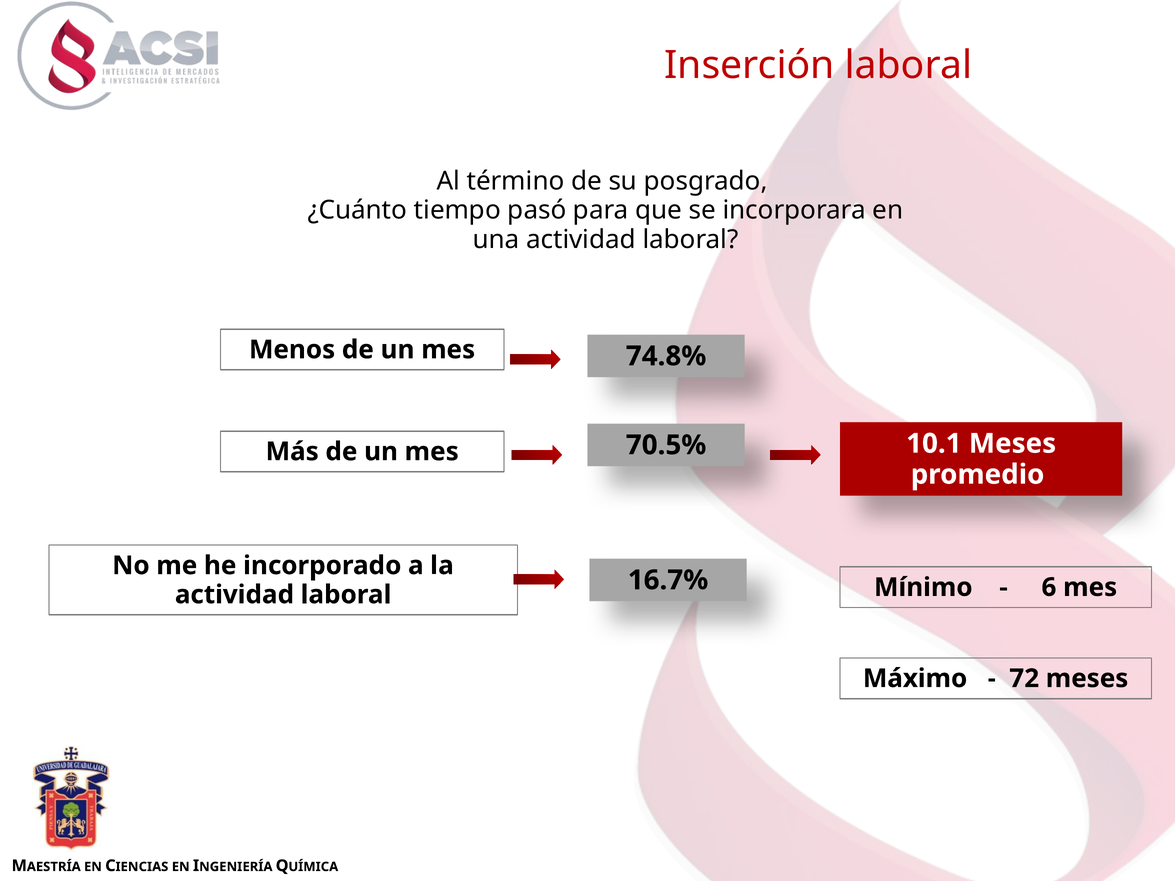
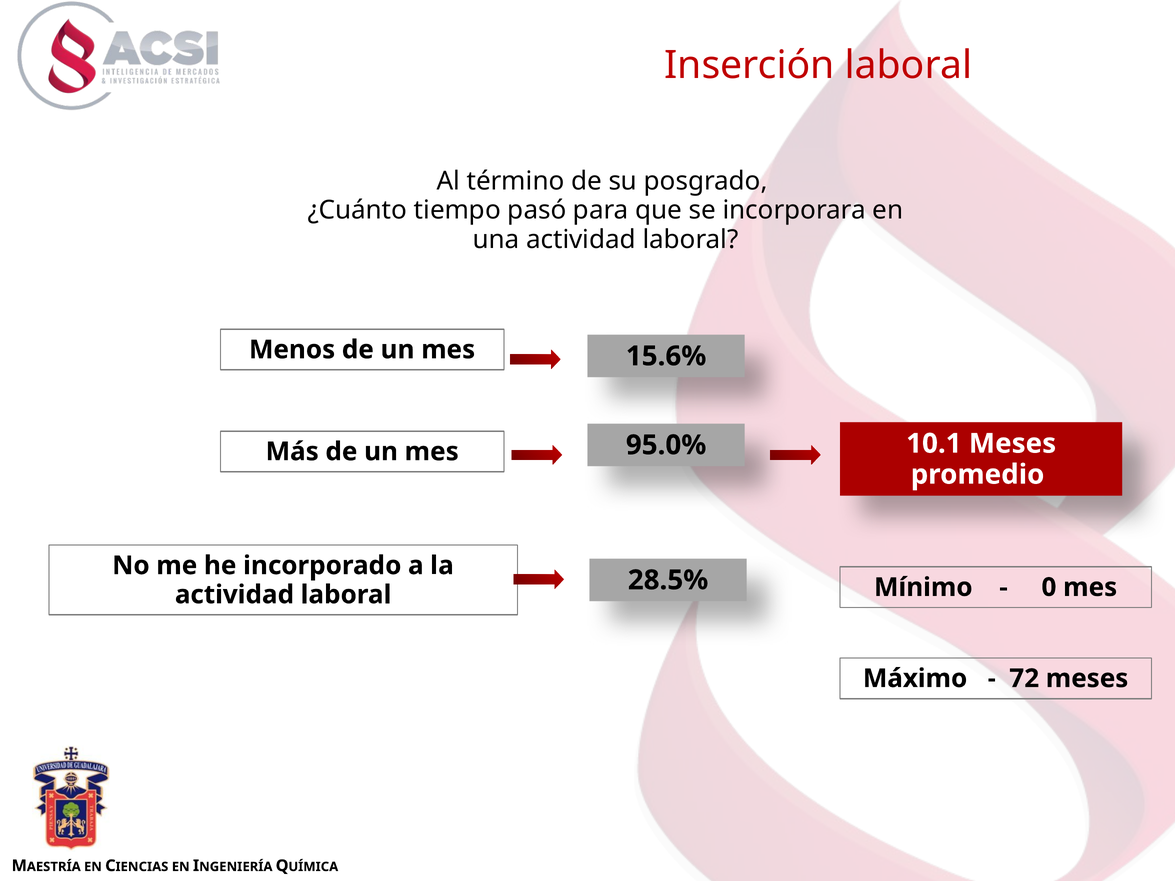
74.8%: 74.8% -> 15.6%
70.5%: 70.5% -> 95.0%
16.7%: 16.7% -> 28.5%
6: 6 -> 0
